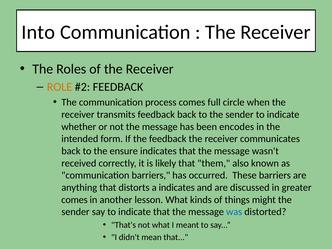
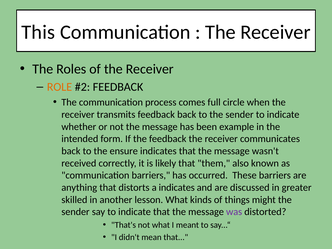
Into: Into -> This
encodes: encodes -> example
comes at (74, 200): comes -> skilled
was colour: blue -> purple
